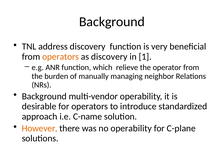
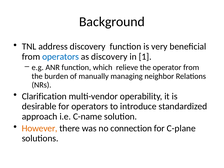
operators at (61, 57) colour: orange -> blue
Background at (44, 96): Background -> Clarification
no operability: operability -> connection
